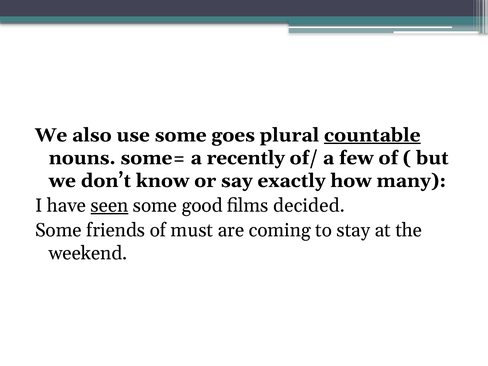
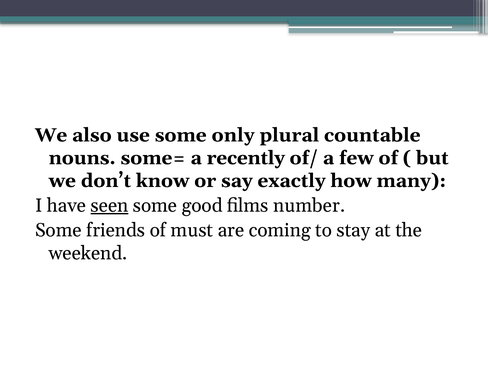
goes: goes -> only
countable underline: present -> none
decided: decided -> number
